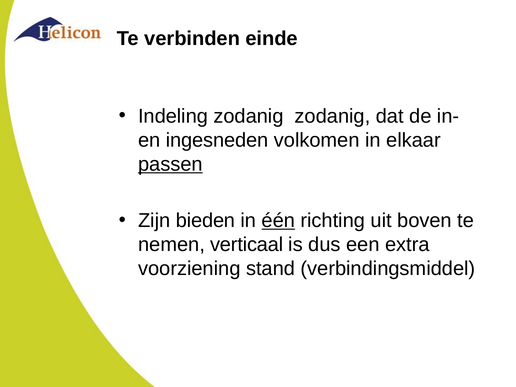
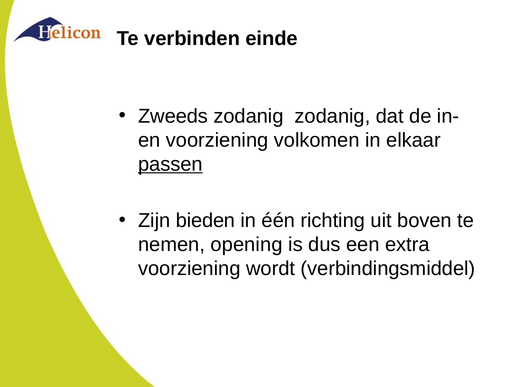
Indeling: Indeling -> Zweeds
en ingesneden: ingesneden -> voorziening
één underline: present -> none
verticaal: verticaal -> opening
stand: stand -> wordt
